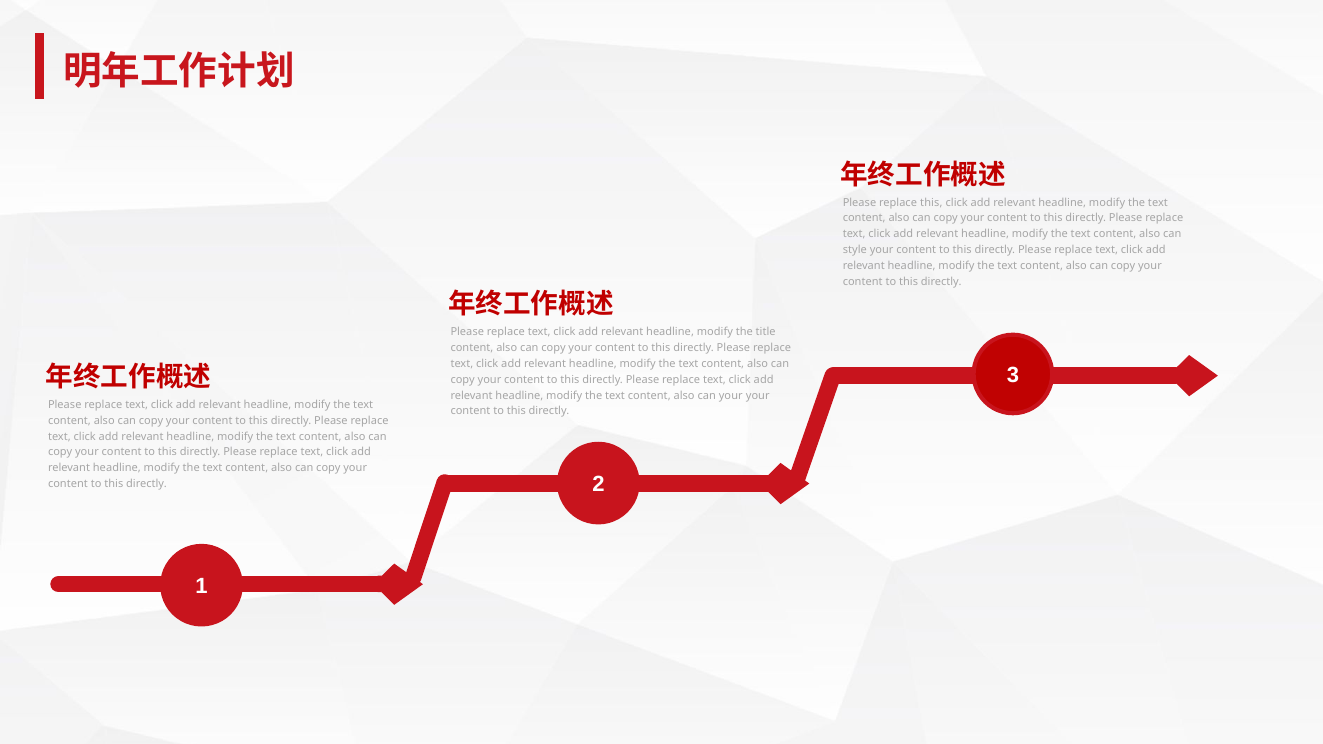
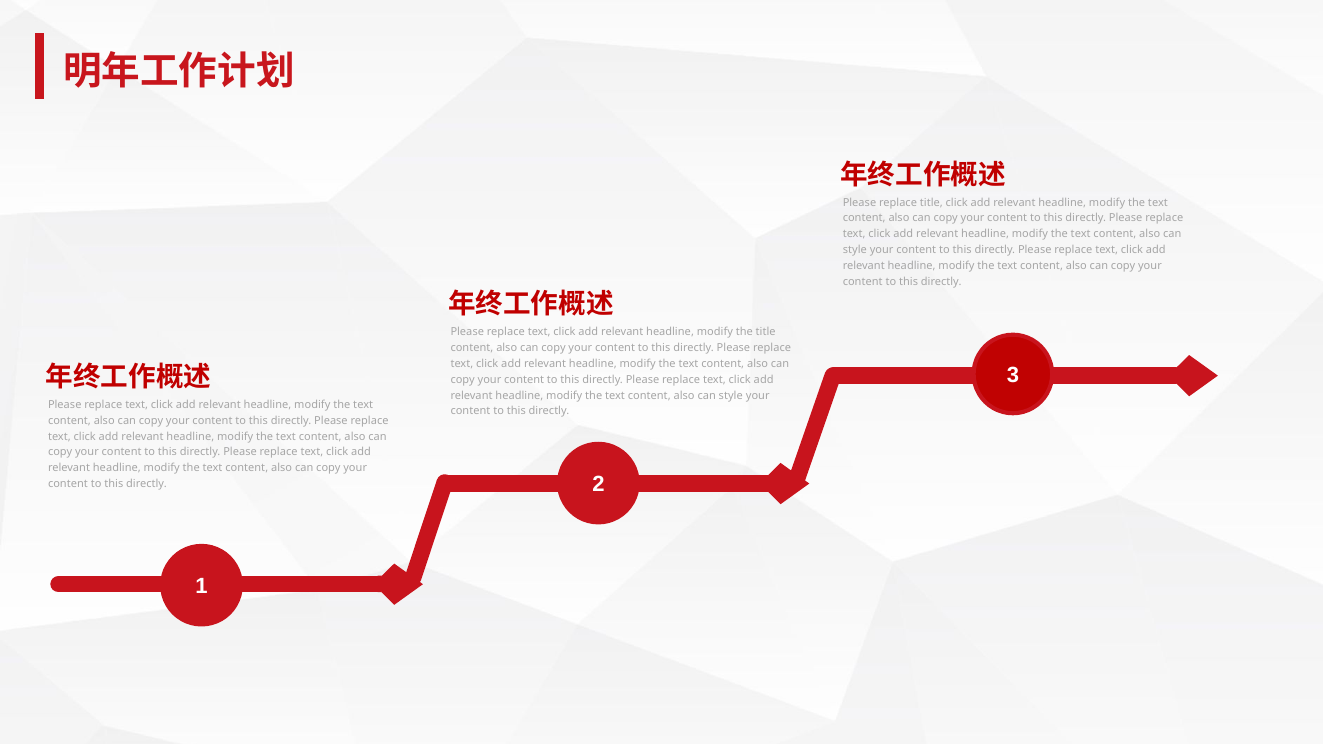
replace this: this -> title
your at (731, 396): your -> style
